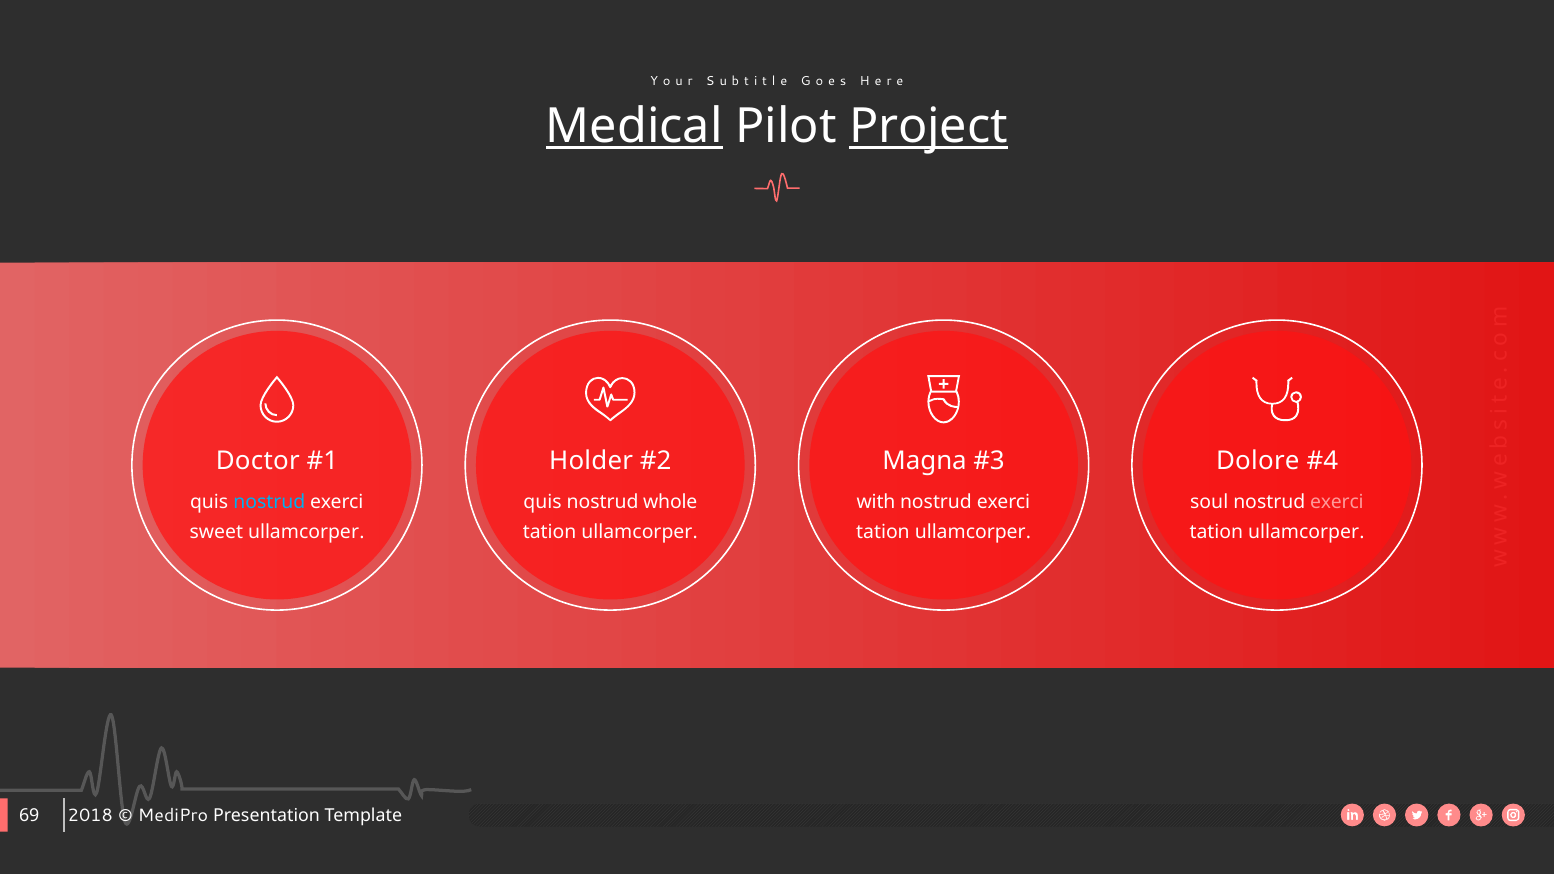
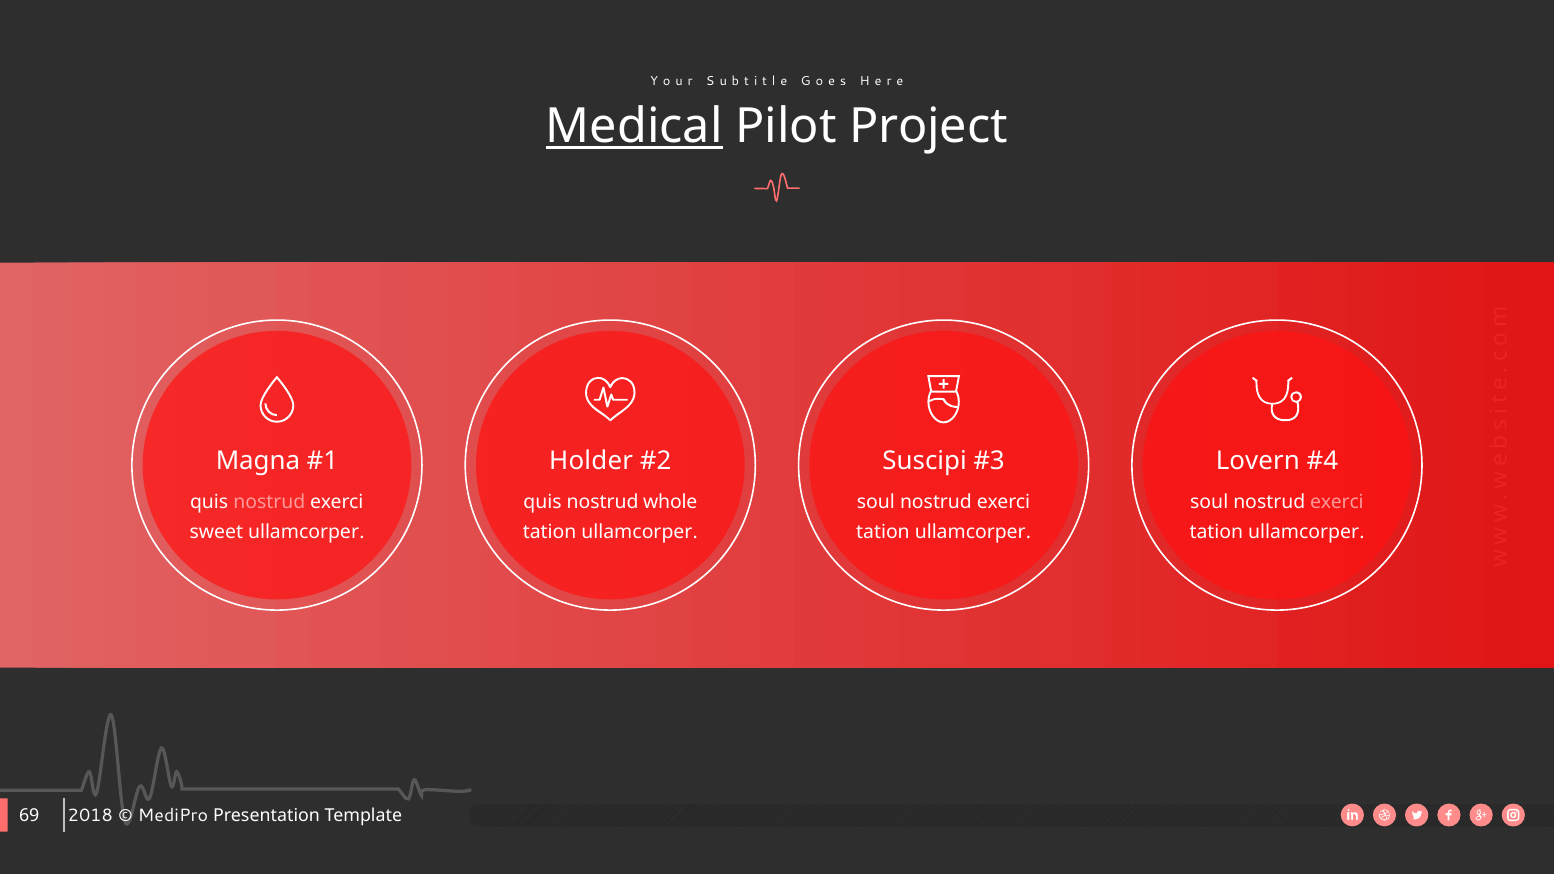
Project underline: present -> none
Doctor: Doctor -> Magna
Magna: Magna -> Suscipi
Dolore: Dolore -> Lovern
nostrud at (269, 502) colour: light blue -> pink
with at (876, 502): with -> soul
